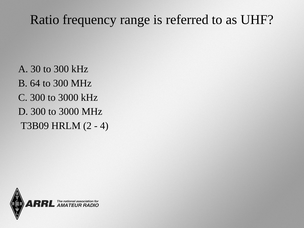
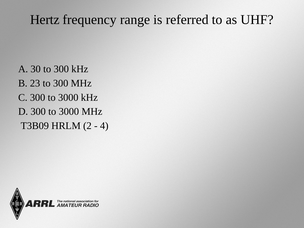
Ratio: Ratio -> Hertz
64: 64 -> 23
